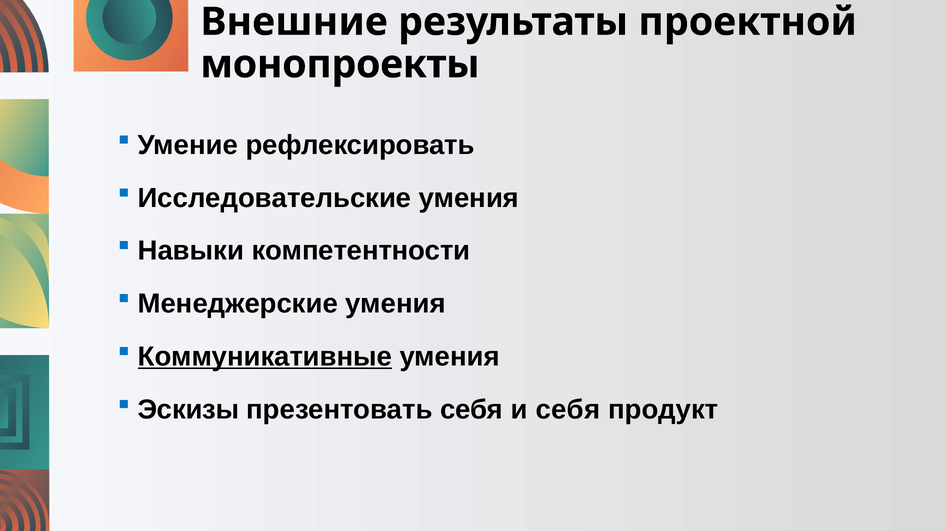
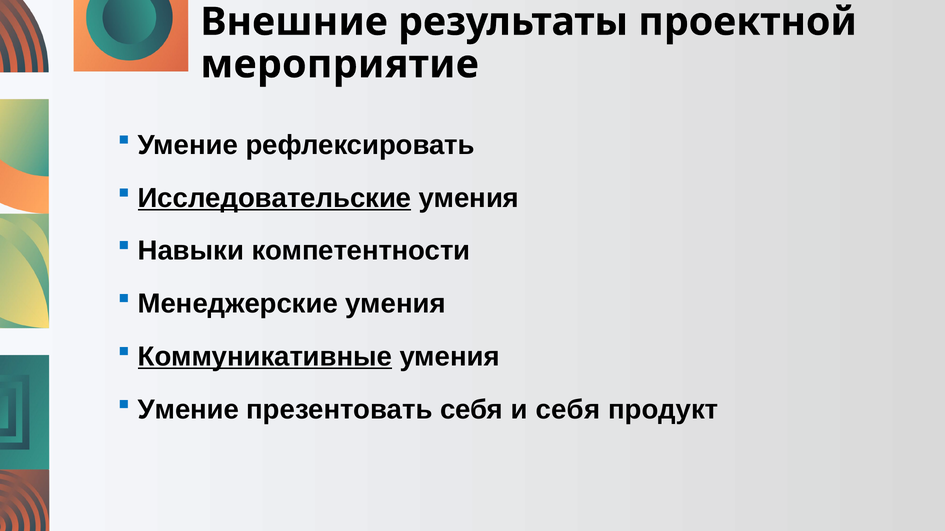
монопроекты: монопроекты -> мероприятие
Исследовательские underline: none -> present
Эскизы at (188, 410): Эскизы -> Умение
